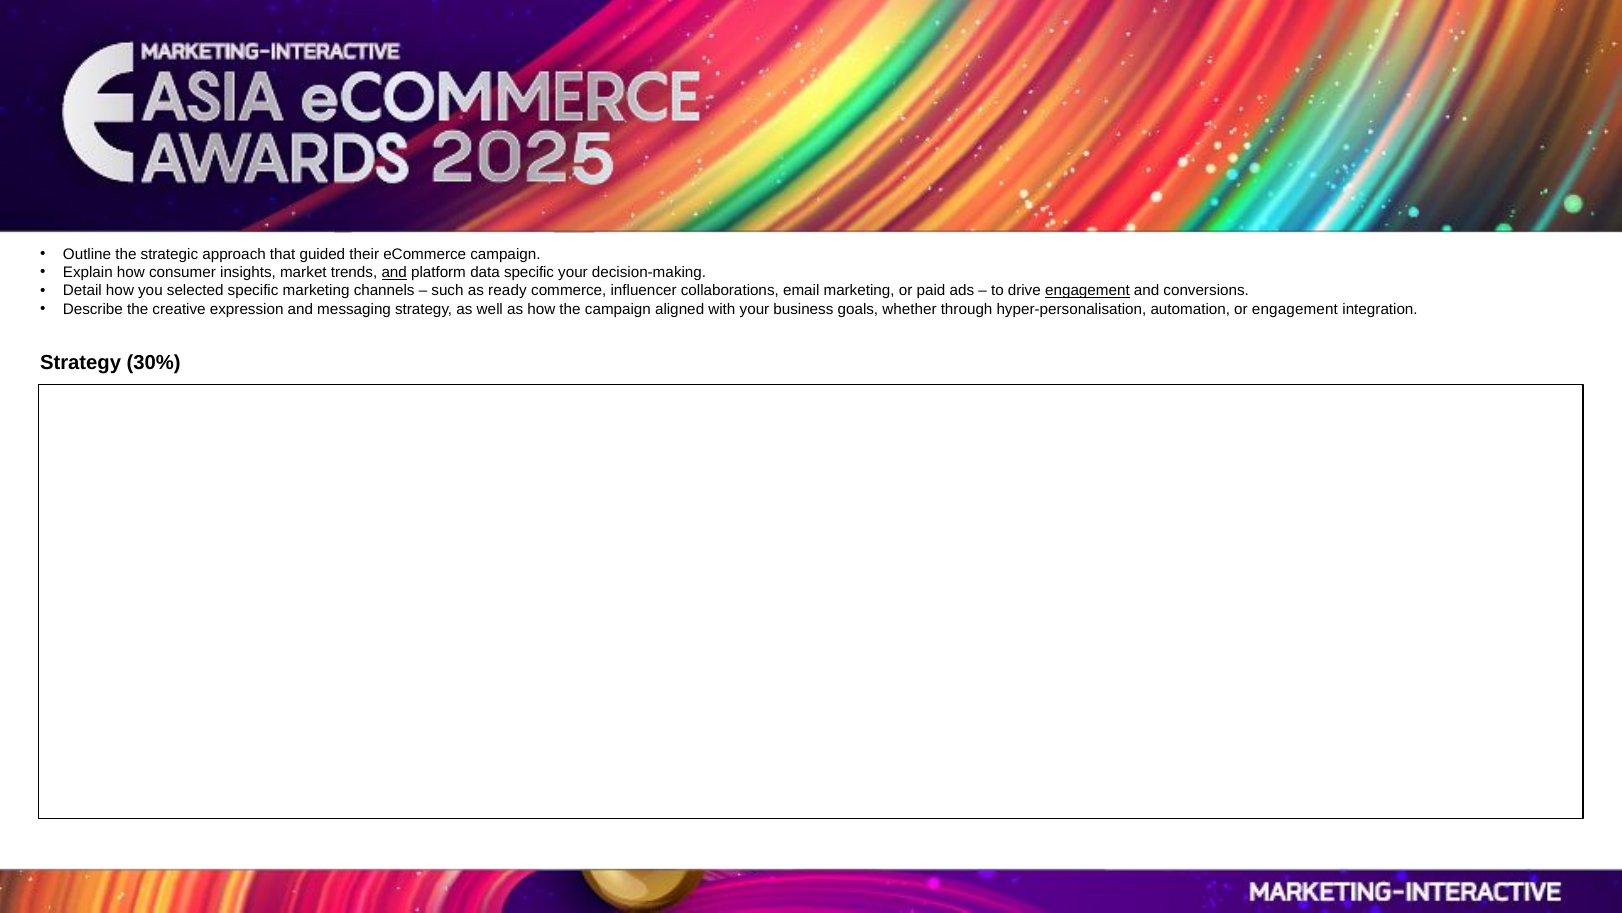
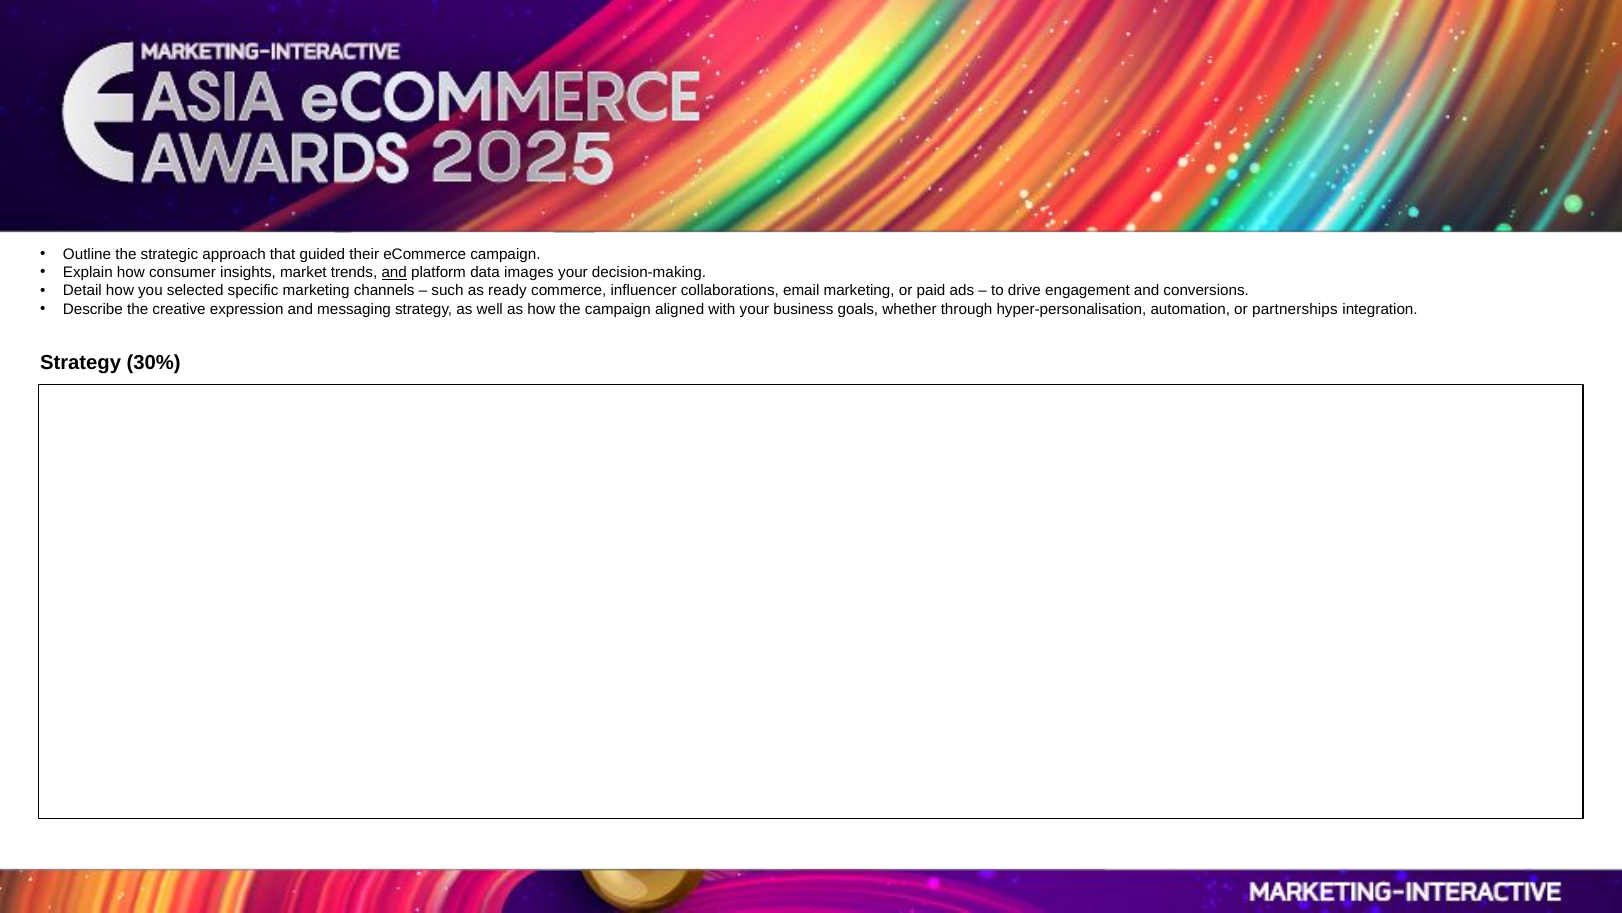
data specific: specific -> images
engagement at (1087, 291) underline: present -> none
or engagement: engagement -> partnerships
